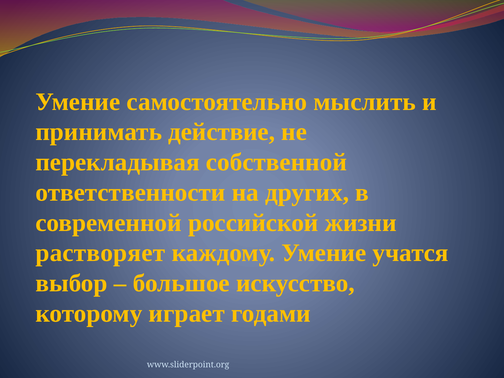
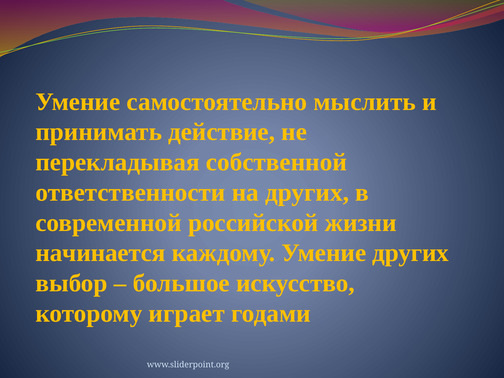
растворяет: растворяет -> начинается
Умение учатся: учатся -> других
